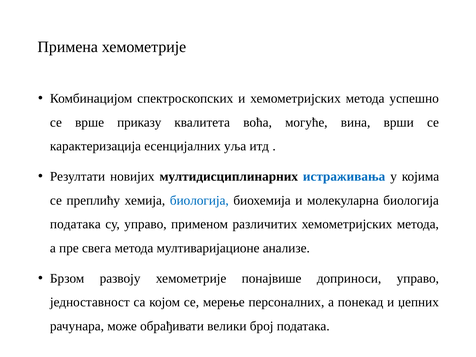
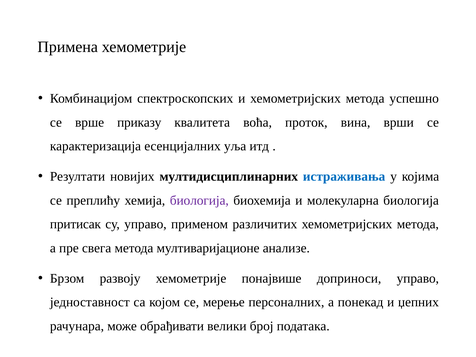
могуће: могуће -> проток
биологија at (199, 200) colour: blue -> purple
података at (75, 224): података -> притисак
